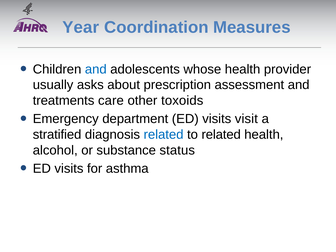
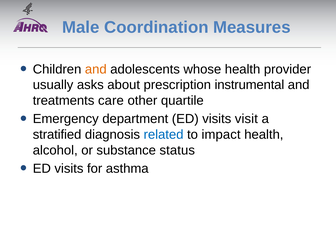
Year: Year -> Male
and at (96, 69) colour: blue -> orange
assessment: assessment -> instrumental
toxoids: toxoids -> quartile
to related: related -> impact
